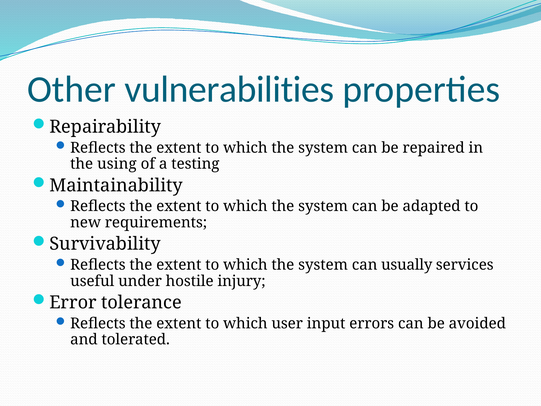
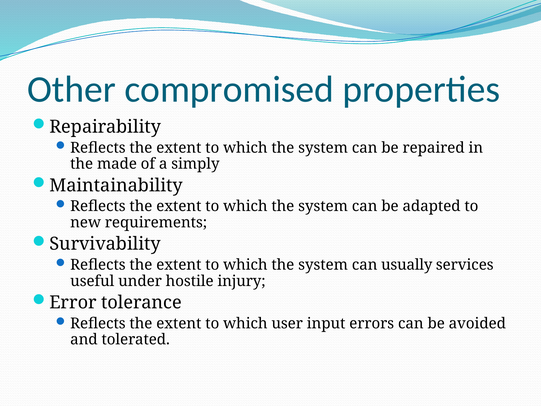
vulnerabilities: vulnerabilities -> compromised
using: using -> made
testing: testing -> simply
